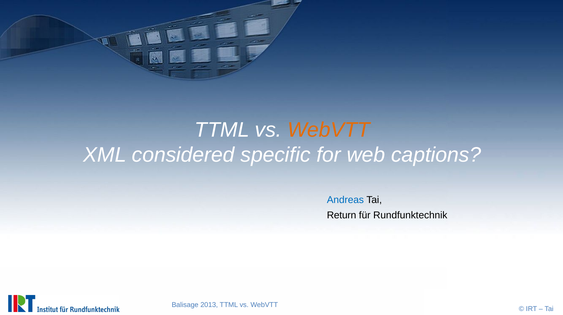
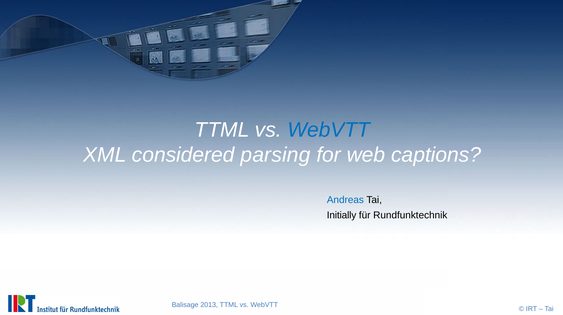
WebVTT at (329, 130) colour: orange -> blue
specific: specific -> parsing
Return: Return -> Initially
